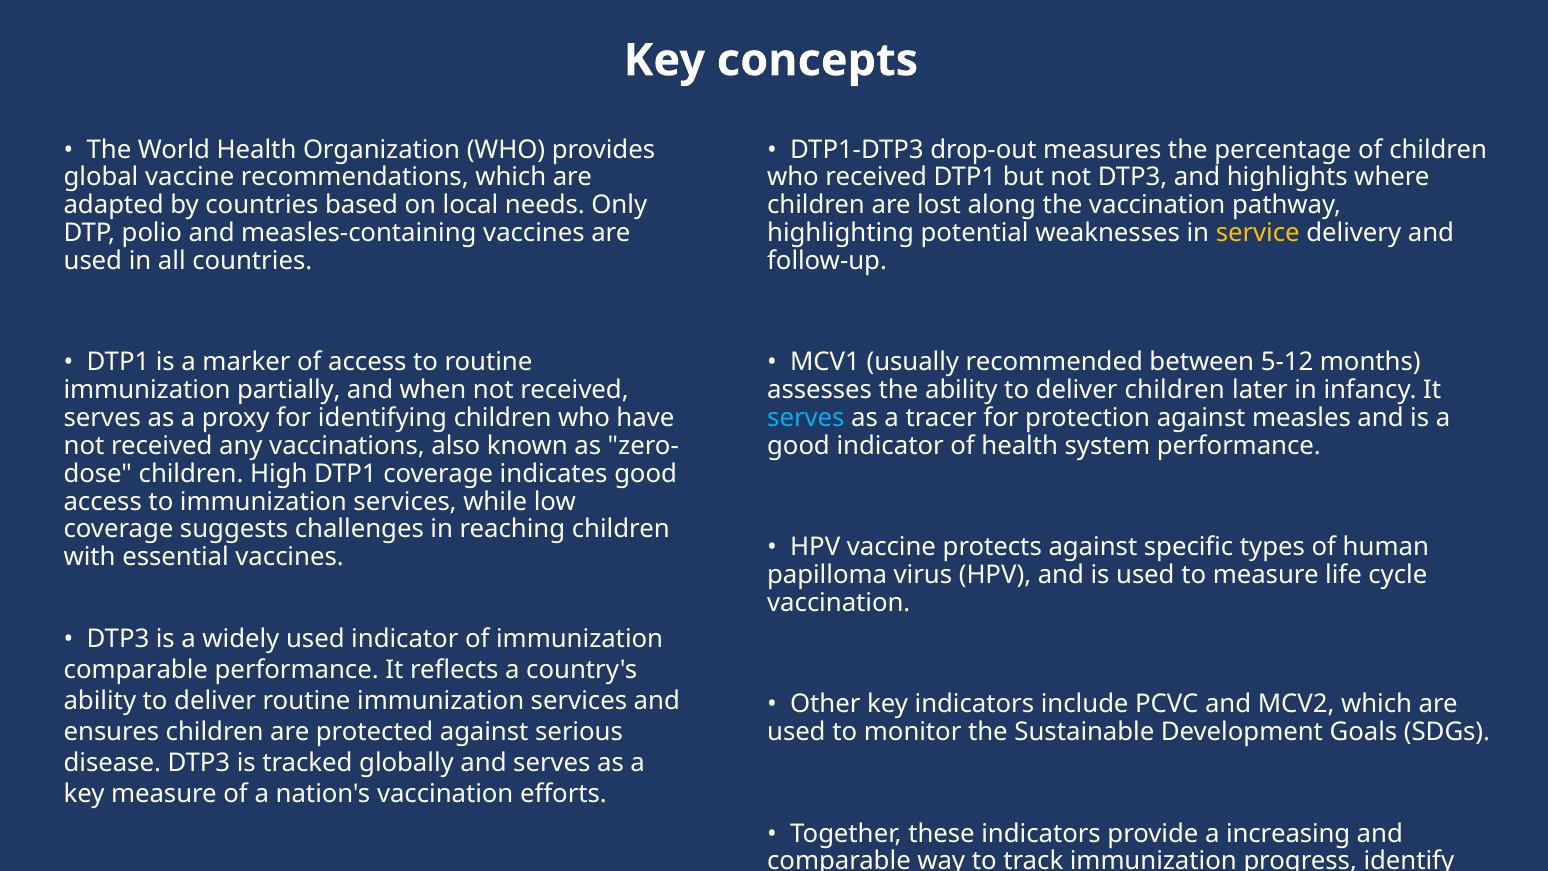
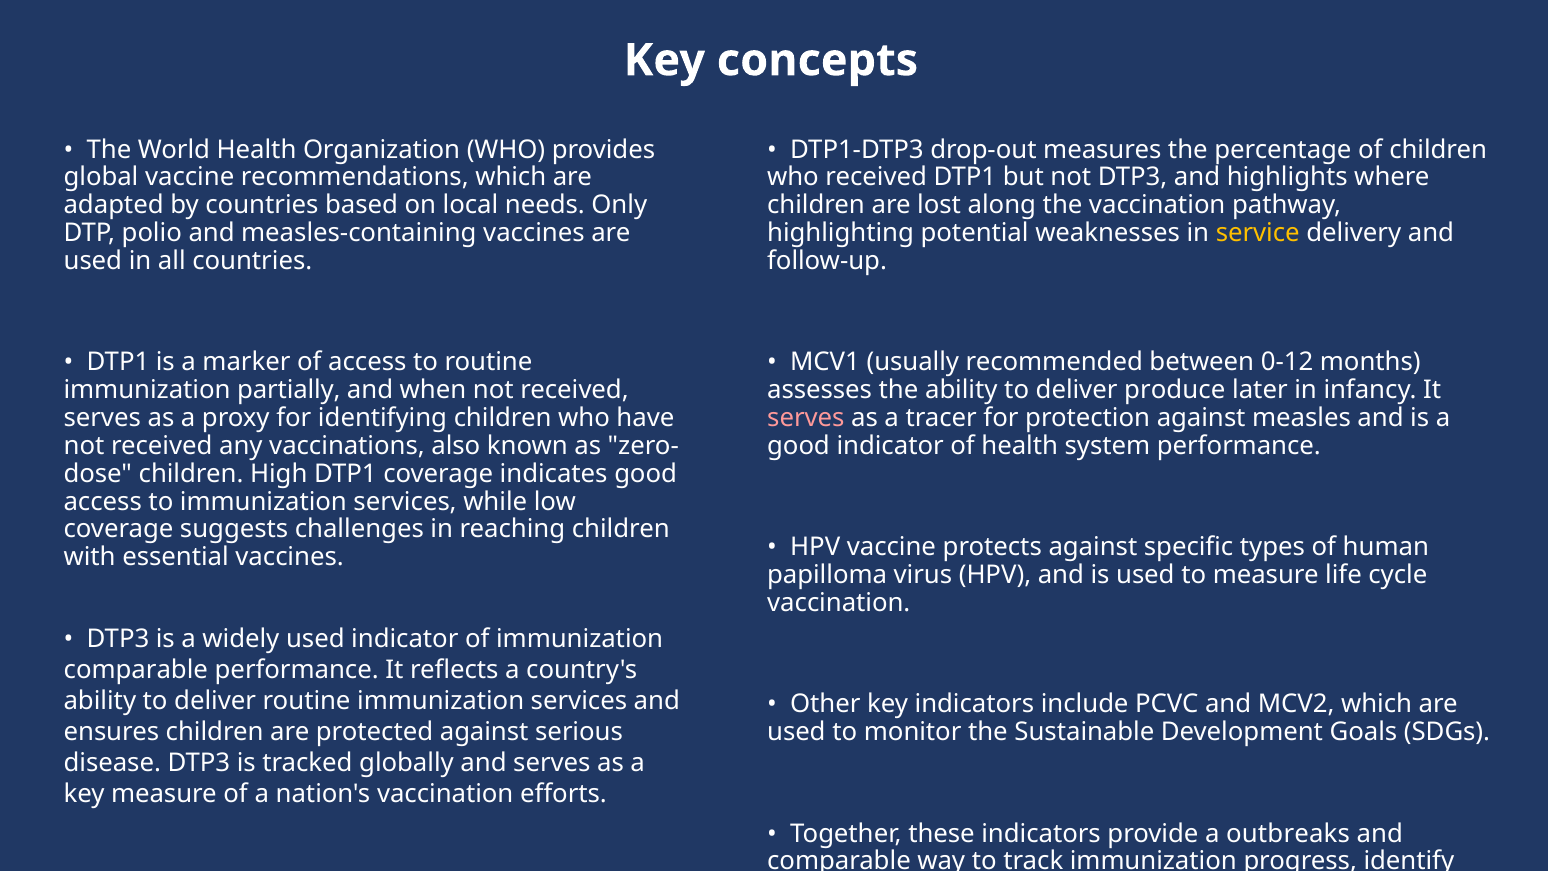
5-12: 5-12 -> 0-12
deliver children: children -> produce
serves at (806, 418) colour: light blue -> pink
increasing: increasing -> outbreaks
